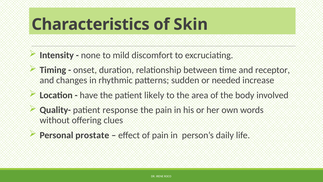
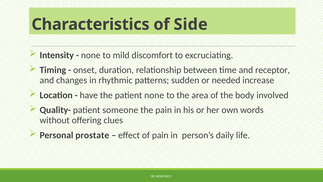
Skin: Skin -> Side
patient likely: likely -> none
response: response -> someone
